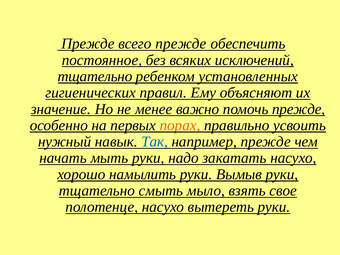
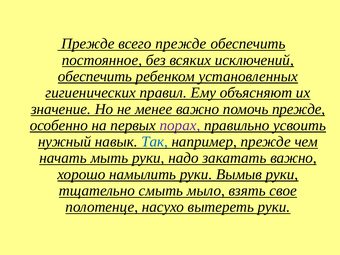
тщательно at (95, 76): тщательно -> обеспечить
порах colour: orange -> purple
закатать насухо: насухо -> важно
